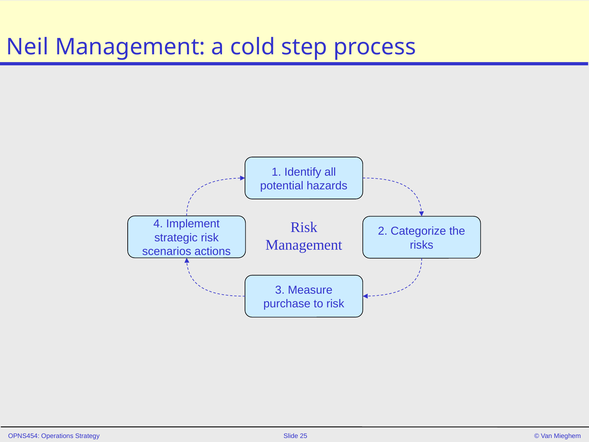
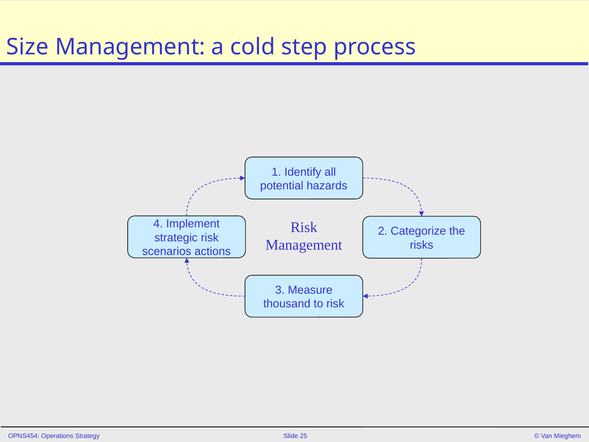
Neil: Neil -> Size
purchase: purchase -> thousand
